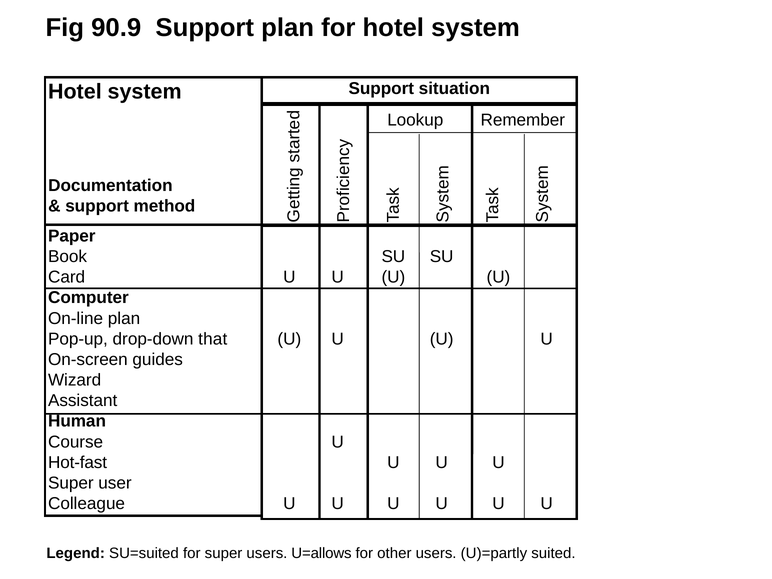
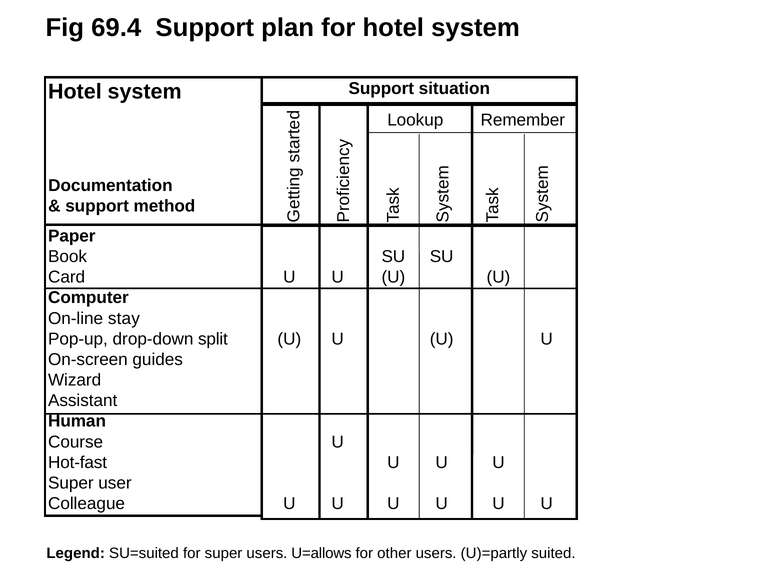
90.9: 90.9 -> 69.4
On-line plan: plan -> stay
that: that -> split
